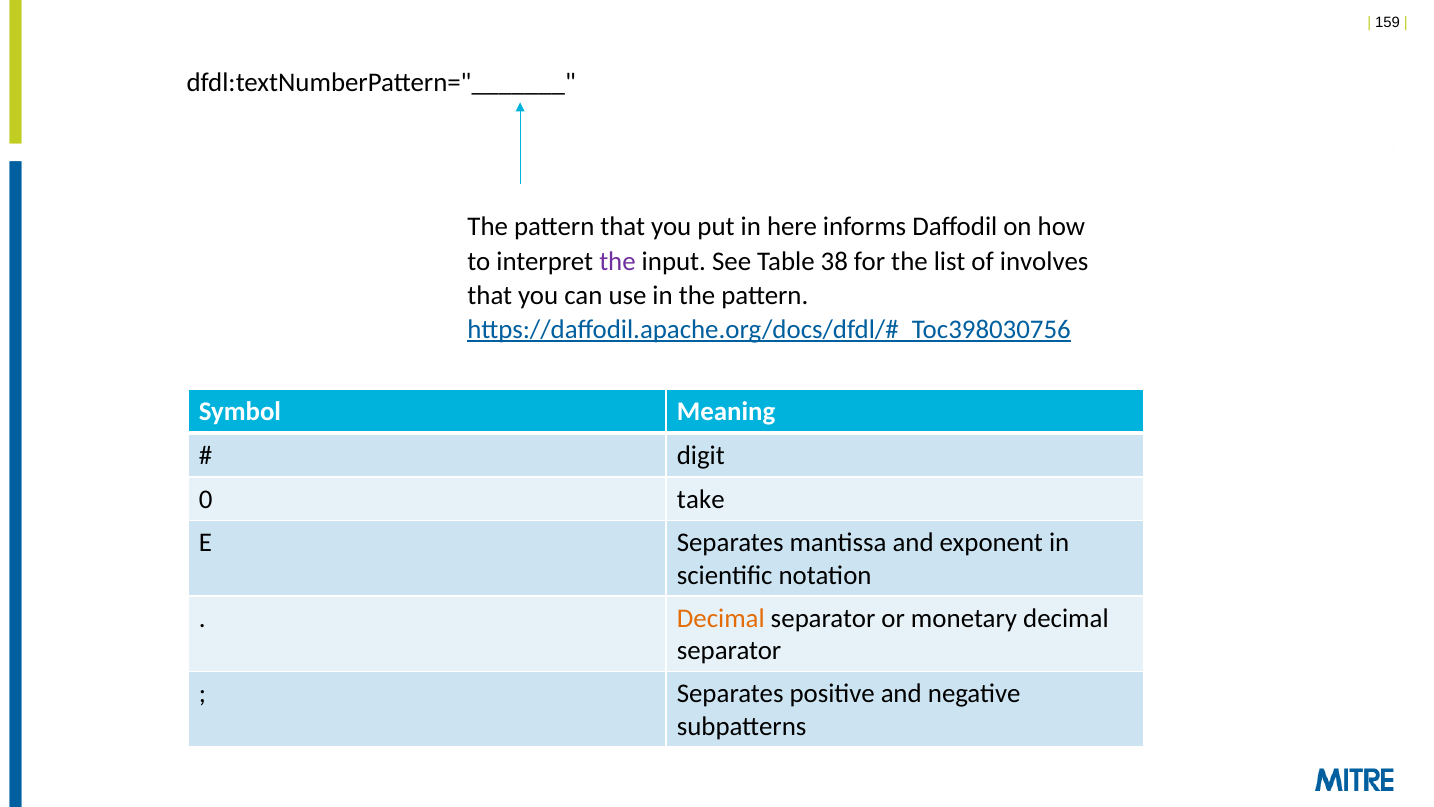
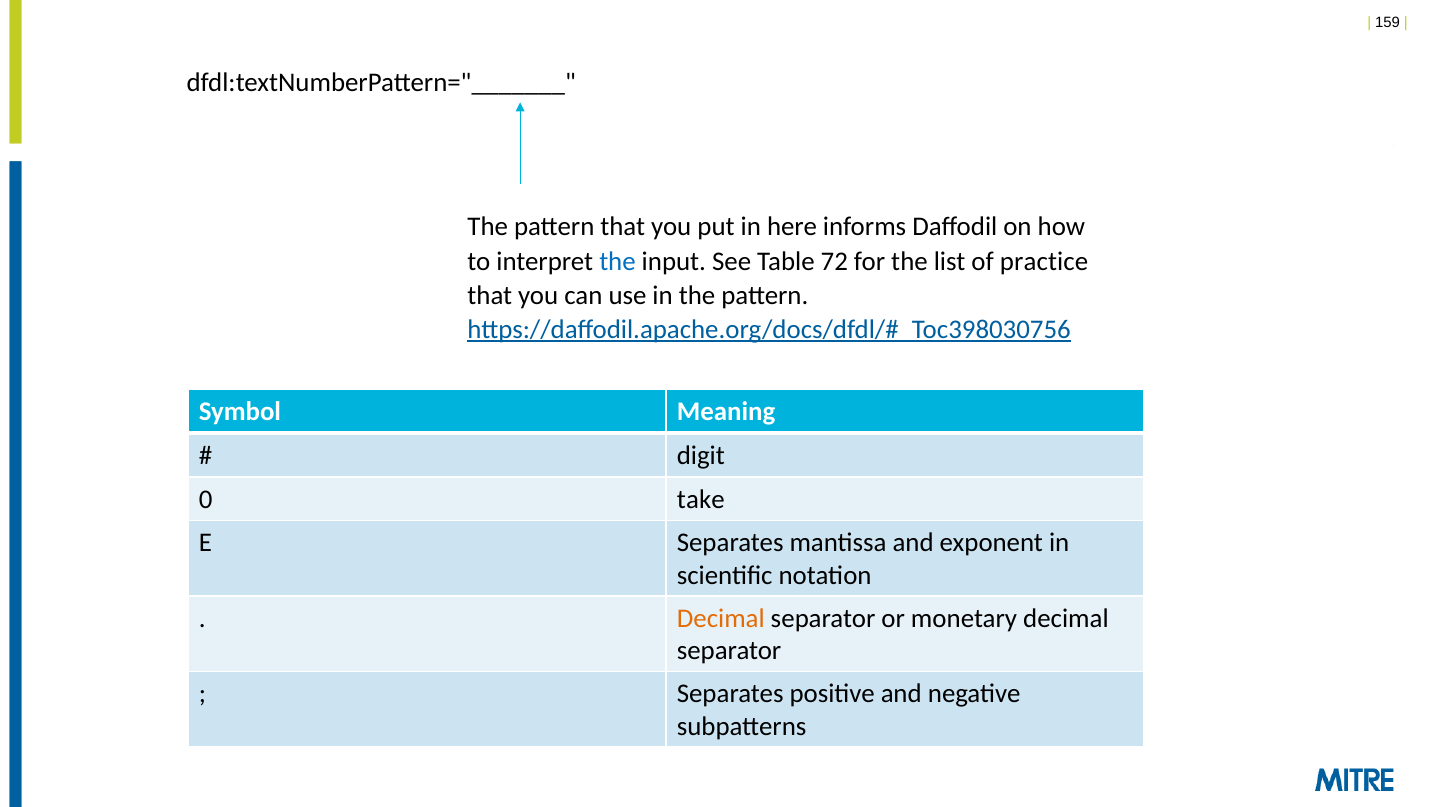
the at (617, 261) colour: purple -> blue
38: 38 -> 72
involves: involves -> practice
